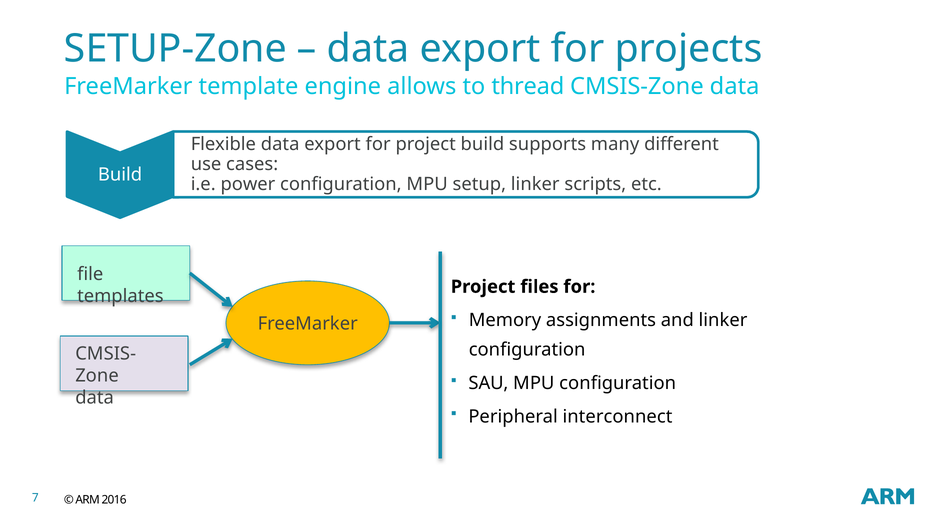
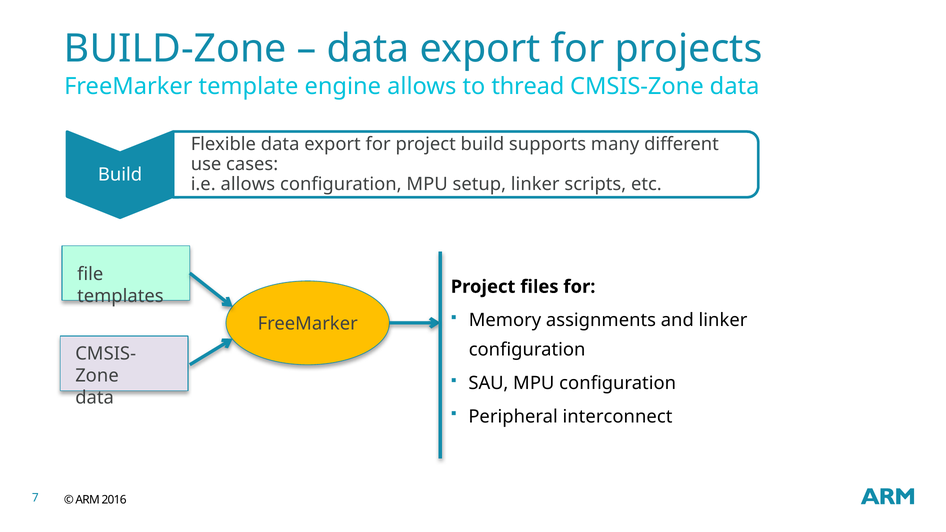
SETUP-Zone: SETUP-Zone -> BUILD-Zone
i.e power: power -> allows
